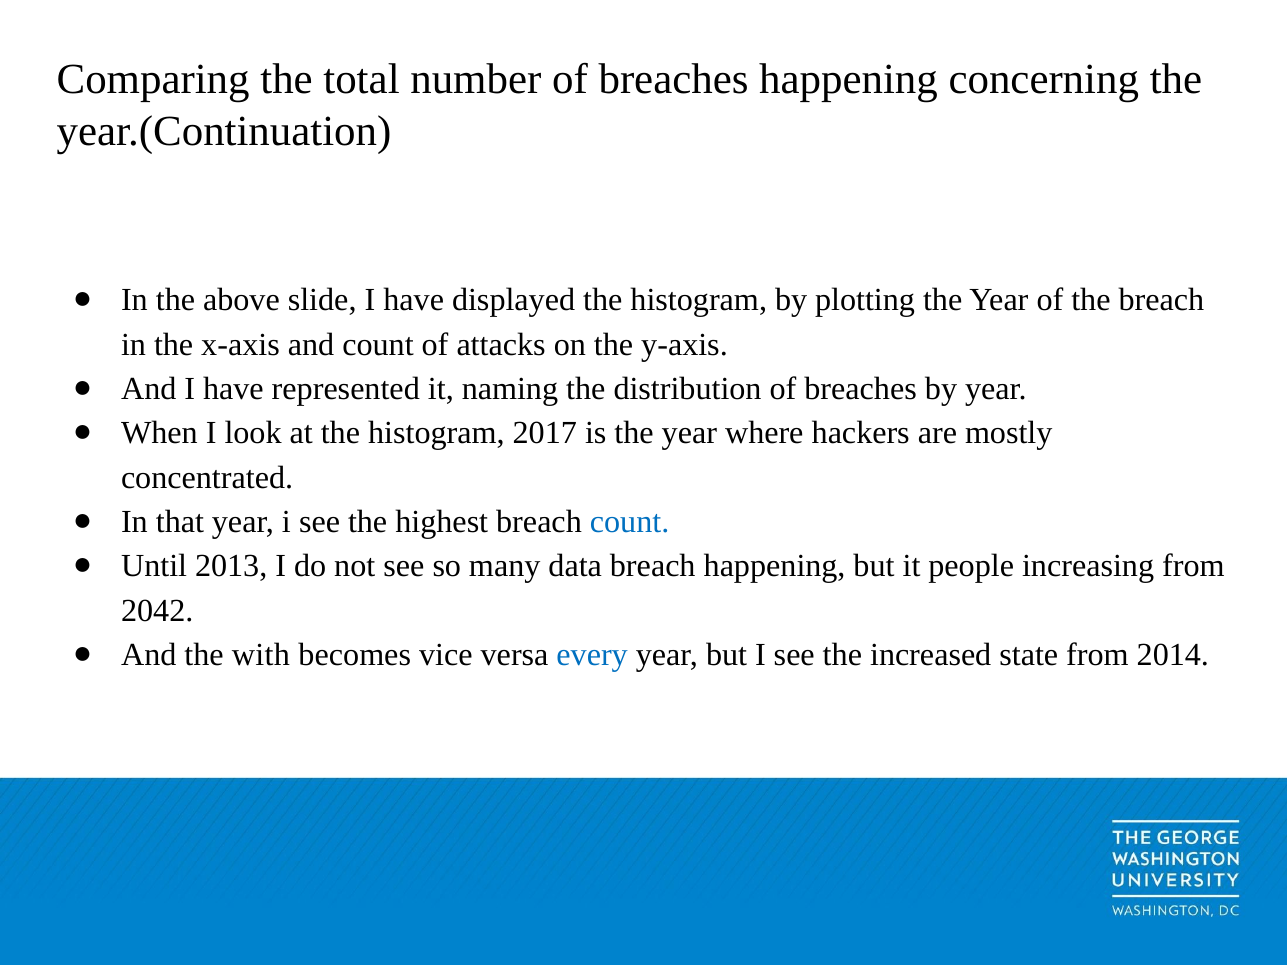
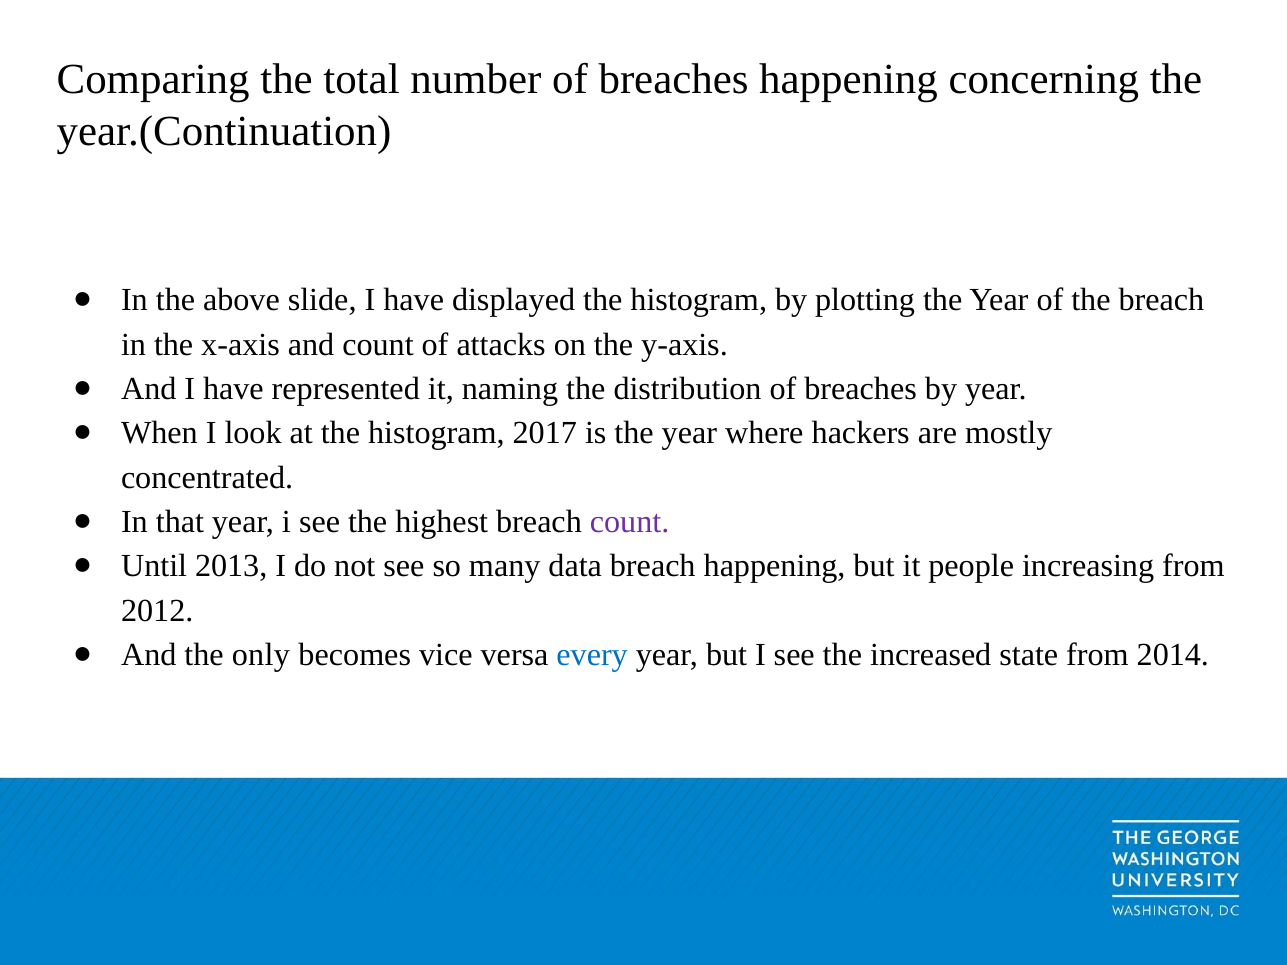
count at (630, 522) colour: blue -> purple
2042: 2042 -> 2012
with: with -> only
